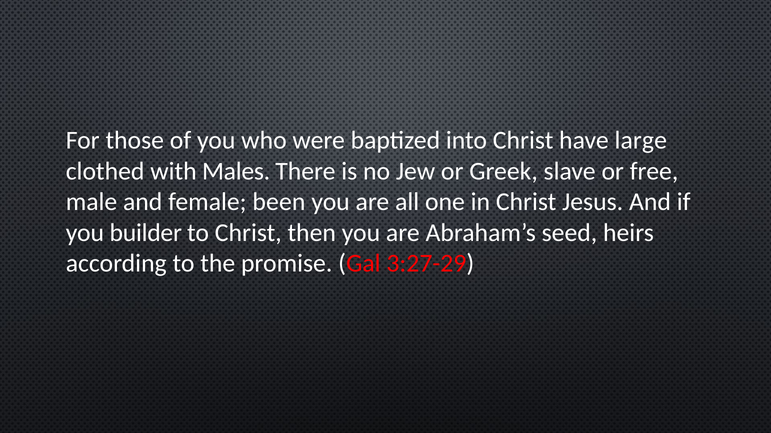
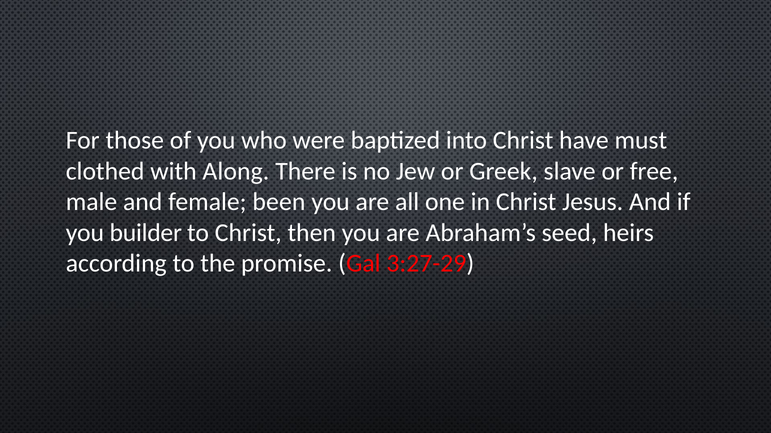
large: large -> must
Males: Males -> Along
